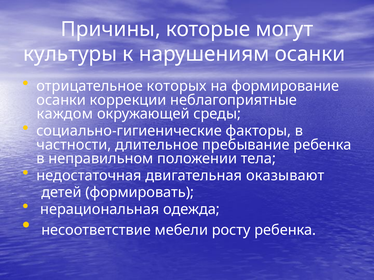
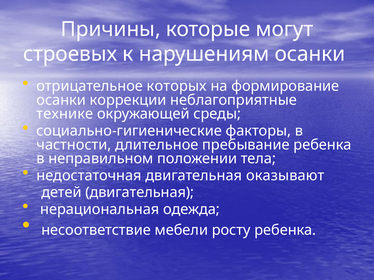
культуры: культуры -> строевых
каждом: каждом -> технике
детей формировать: формировать -> двигательная
